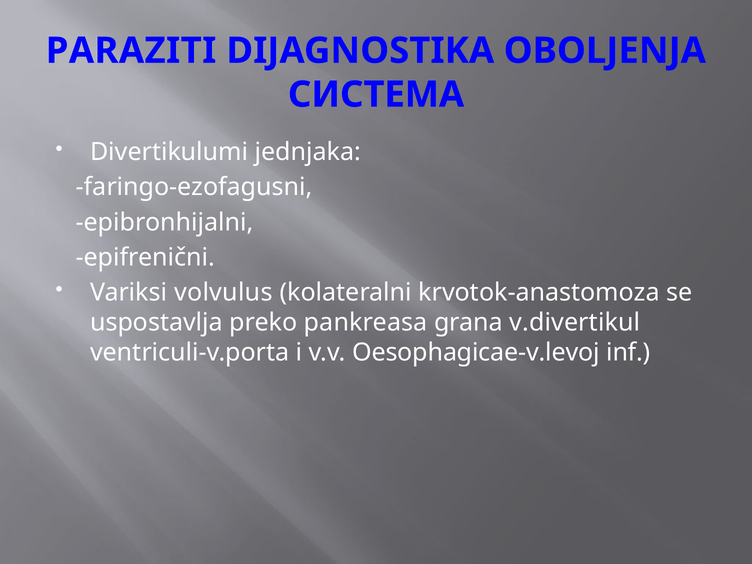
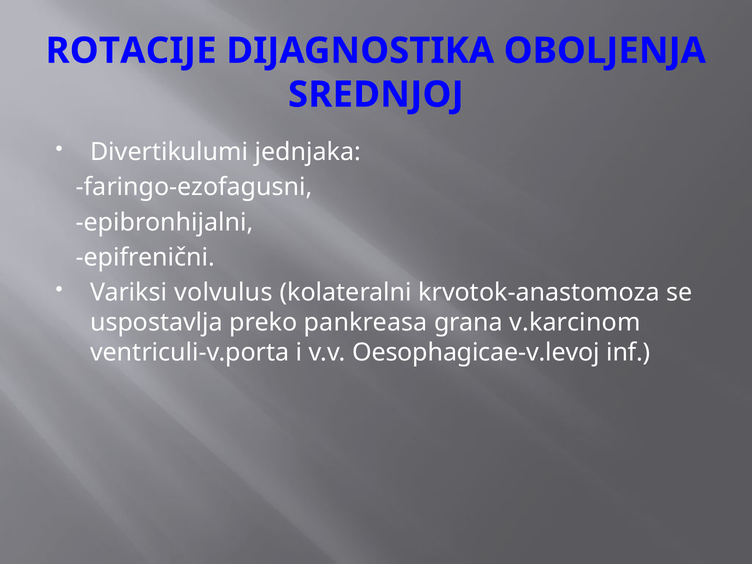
PARAZITI: PARAZITI -> ROTACIJE
СИСТЕМА: СИСТЕМА -> SREDNJOJ
v.divertikul: v.divertikul -> v.karcinom
